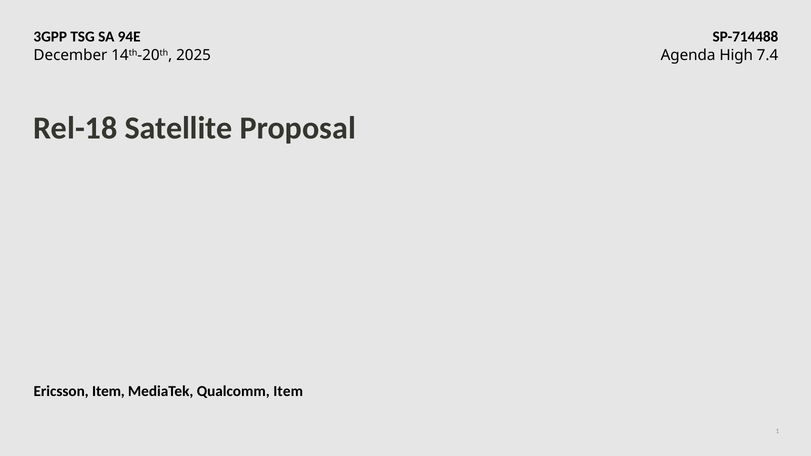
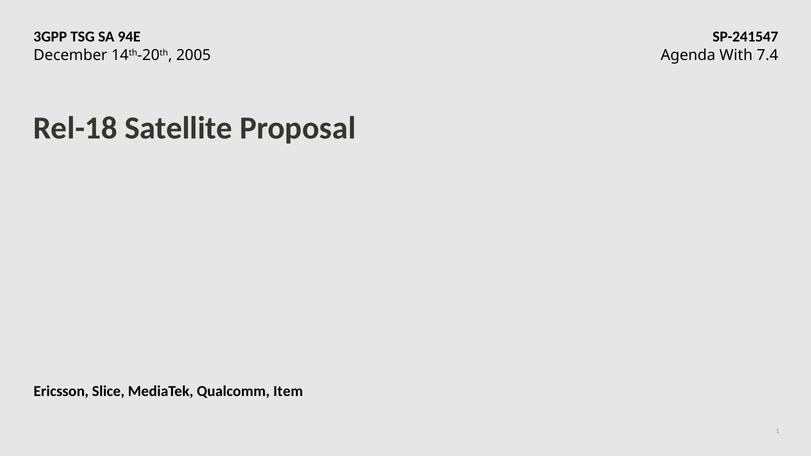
SP-714488: SP-714488 -> SP-241547
2025: 2025 -> 2005
High: High -> With
Ericsson Item: Item -> Slice
